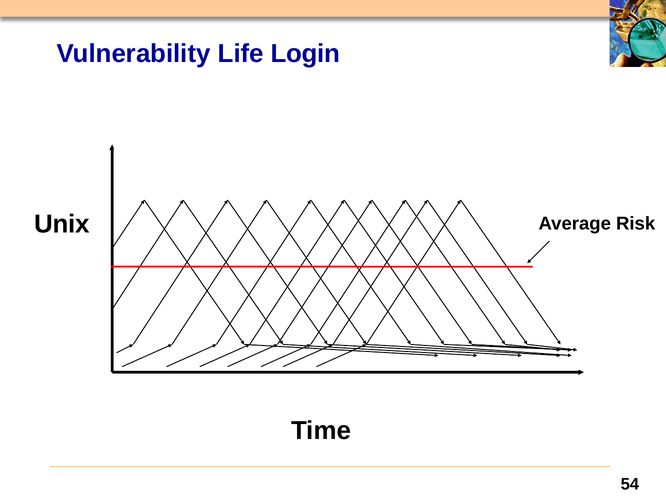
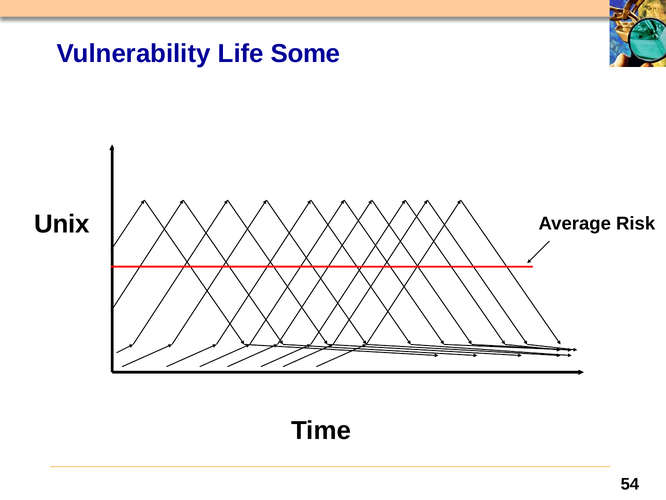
Login: Login -> Some
